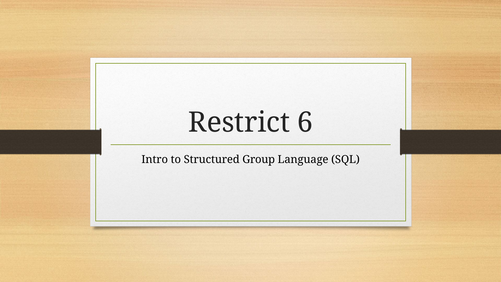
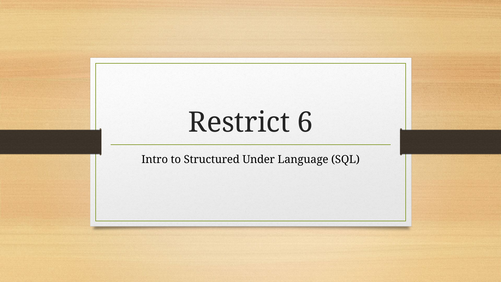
Group: Group -> Under
